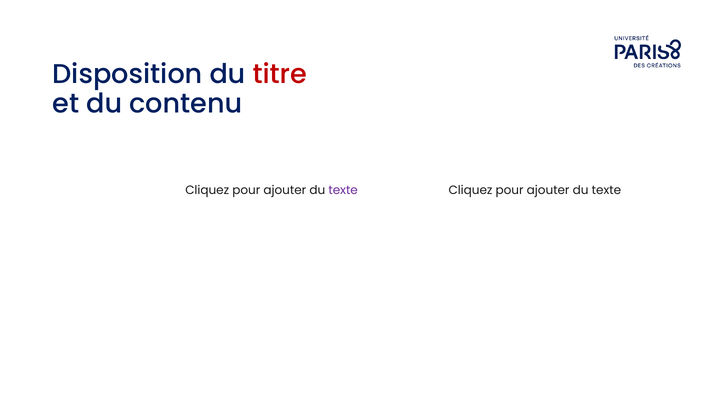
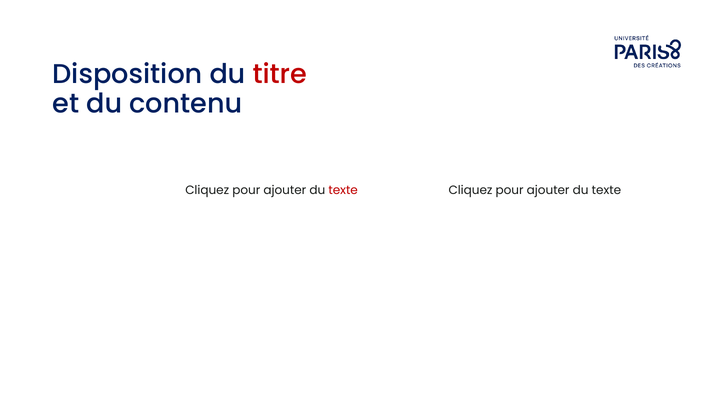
texte at (343, 190) colour: purple -> red
